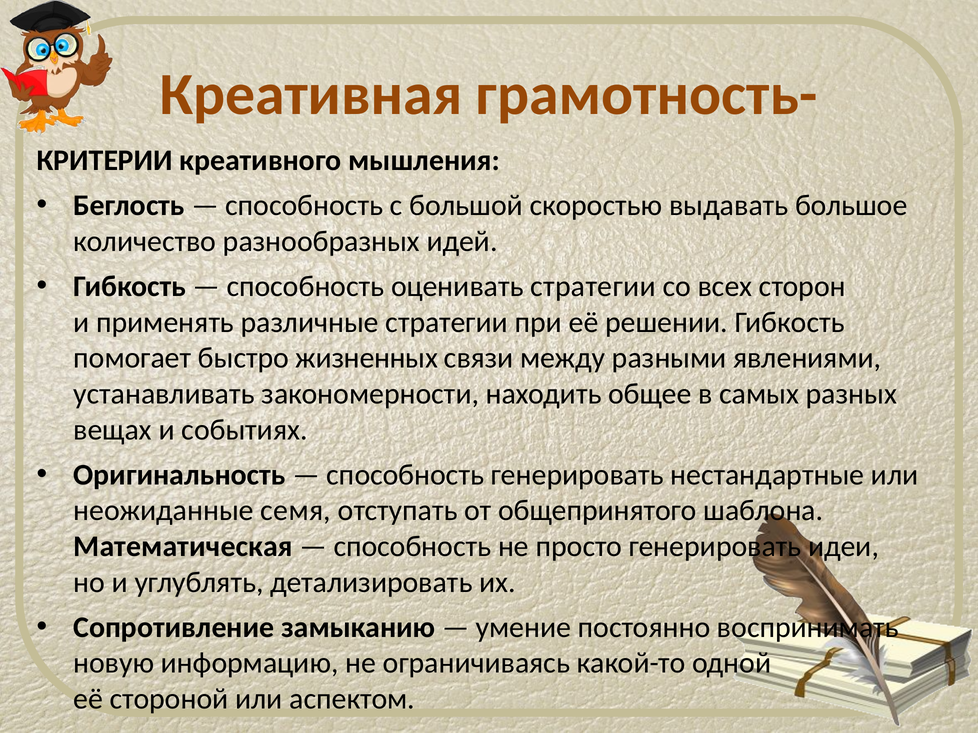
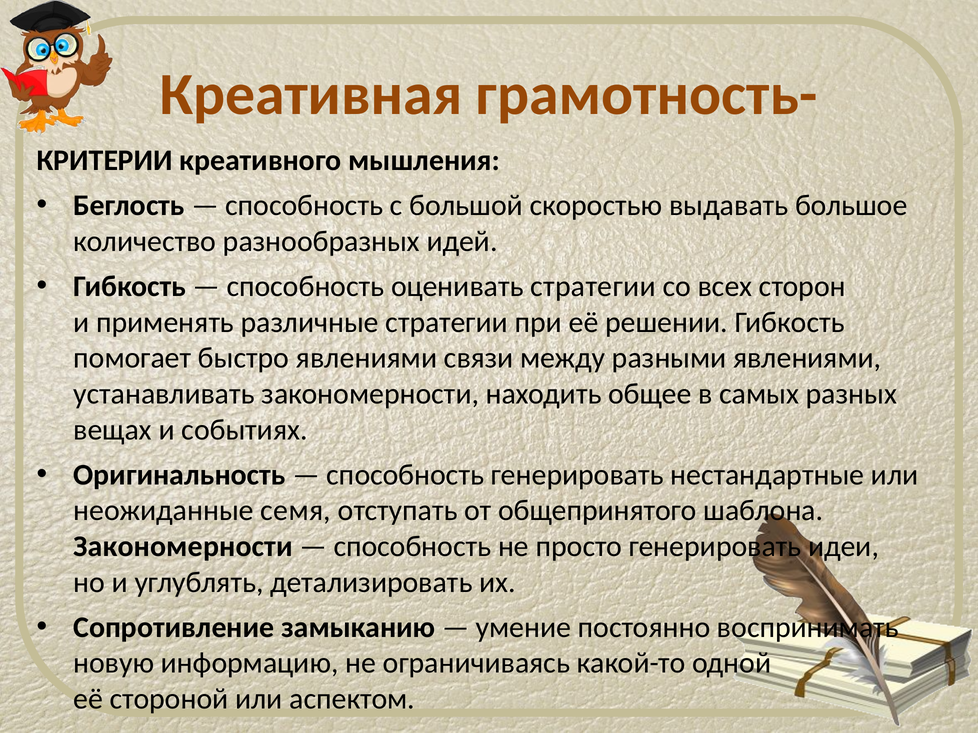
быстро жизненных: жизненных -> явлениями
Математическая at (183, 547): Математическая -> Закономерности
